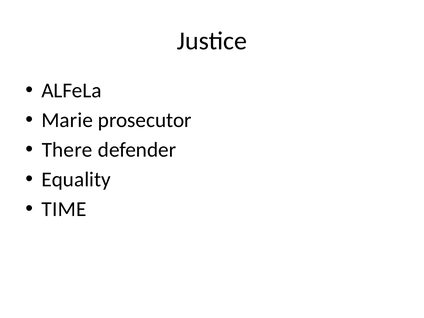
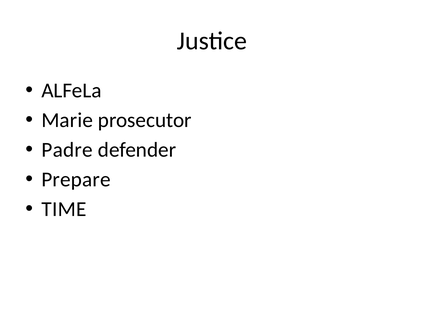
There: There -> Padre
Equality: Equality -> Prepare
